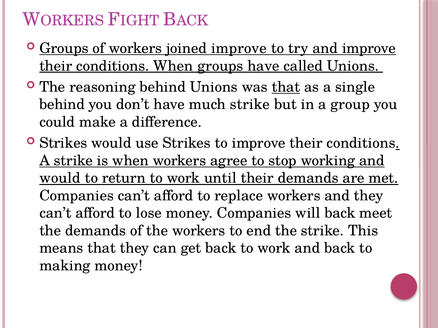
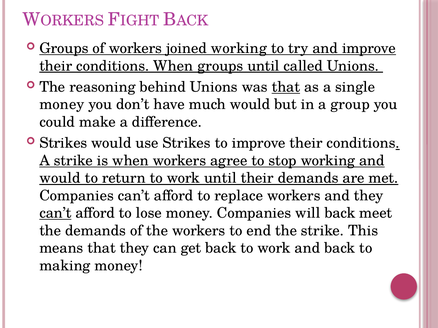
joined improve: improve -> working
groups have: have -> until
behind at (62, 105): behind -> money
much strike: strike -> would
can’t at (55, 213) underline: none -> present
